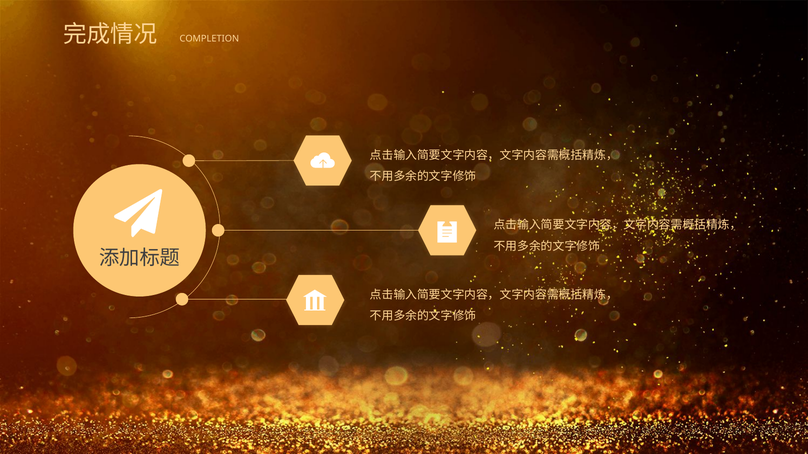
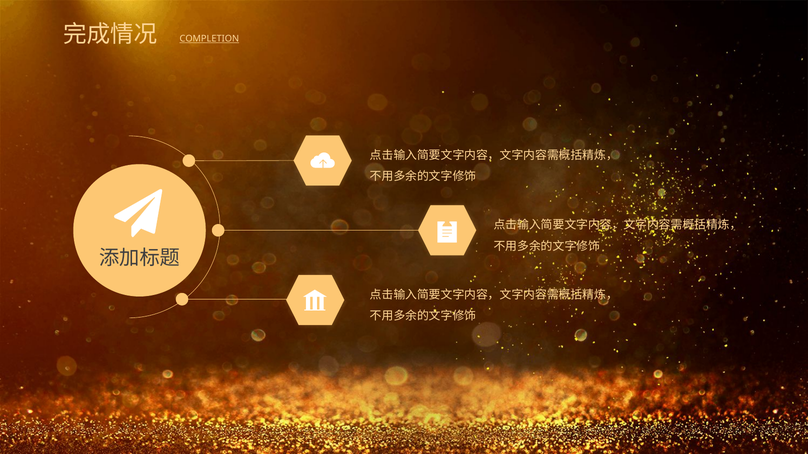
COMPLETION underline: none -> present
